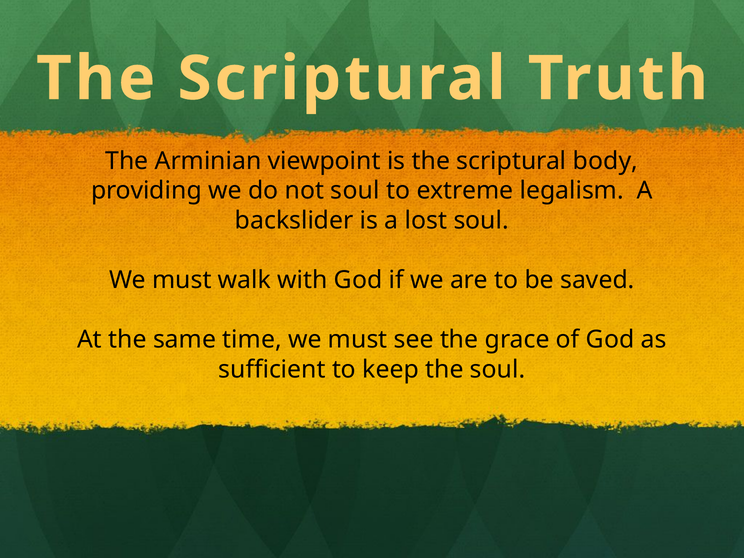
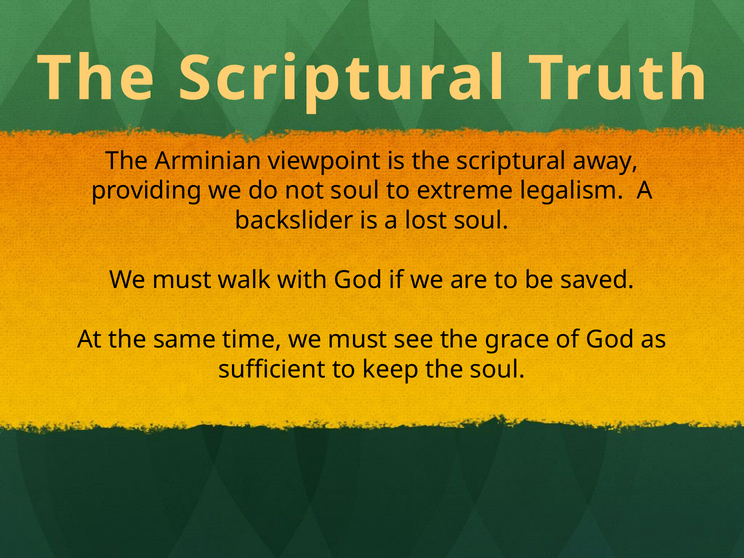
body: body -> away
